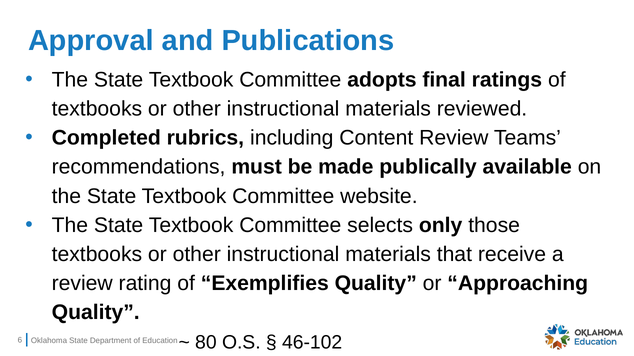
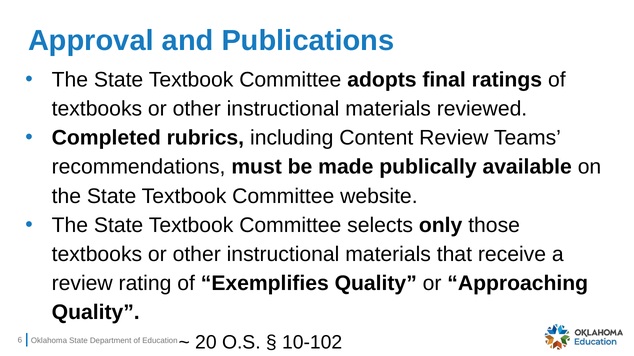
80: 80 -> 20
46-102: 46-102 -> 10-102
